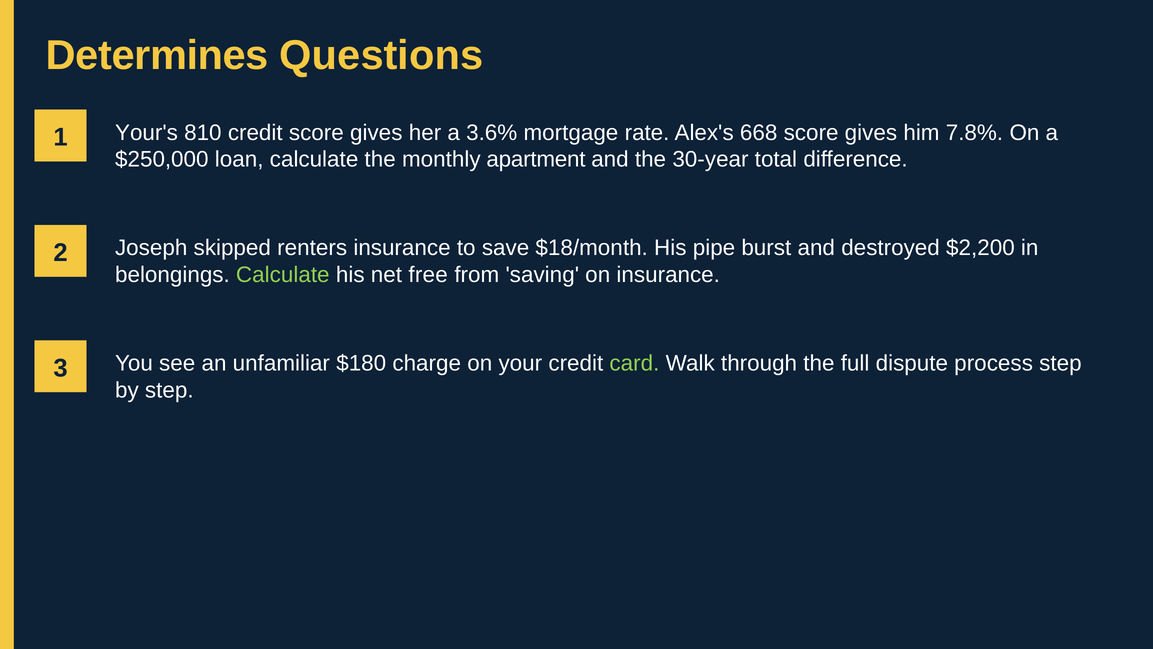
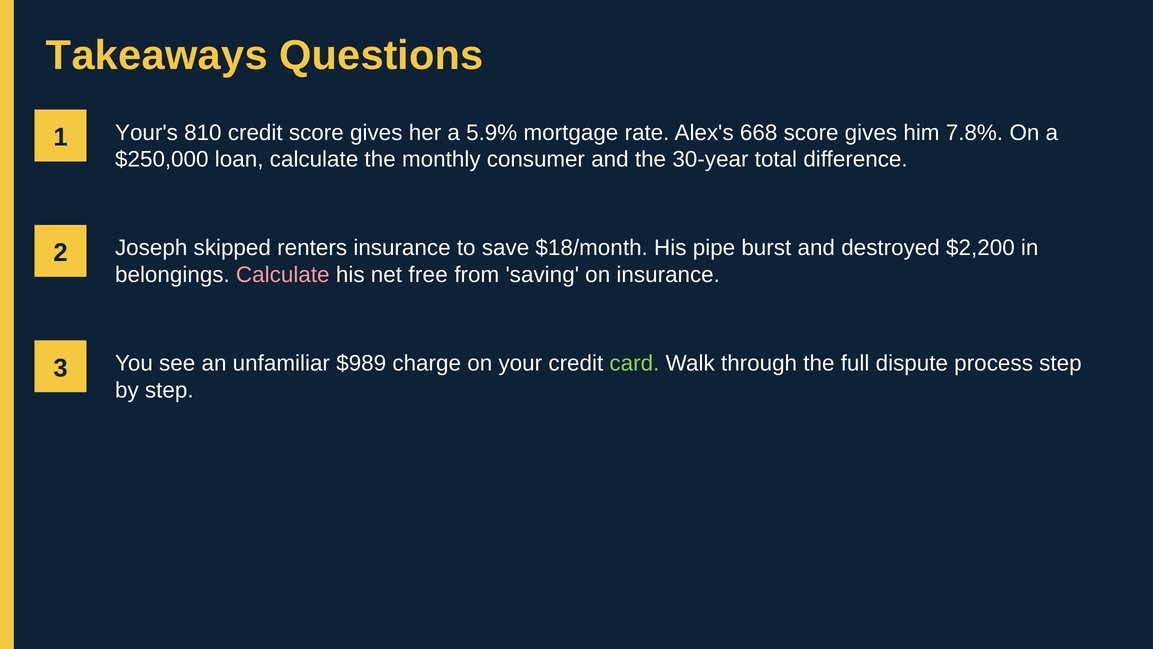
Determines: Determines -> Takeaways
3.6%: 3.6% -> 5.9%
apartment: apartment -> consumer
Calculate at (283, 275) colour: light green -> pink
$180: $180 -> $989
